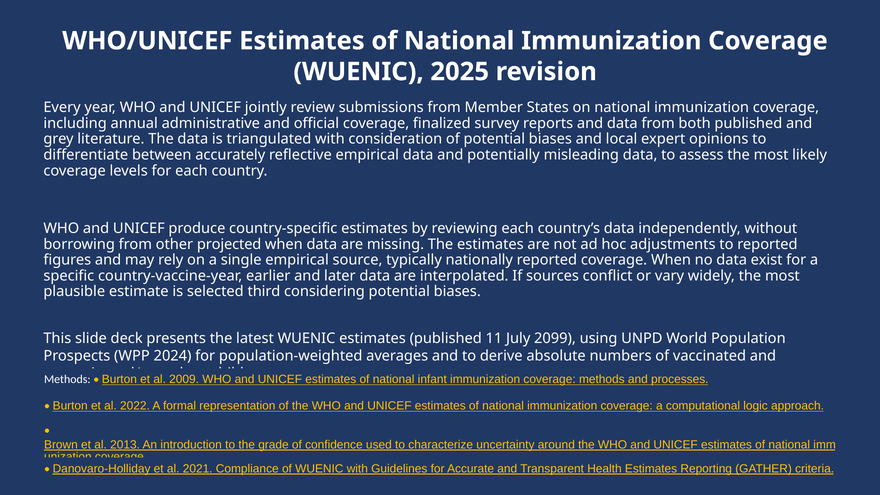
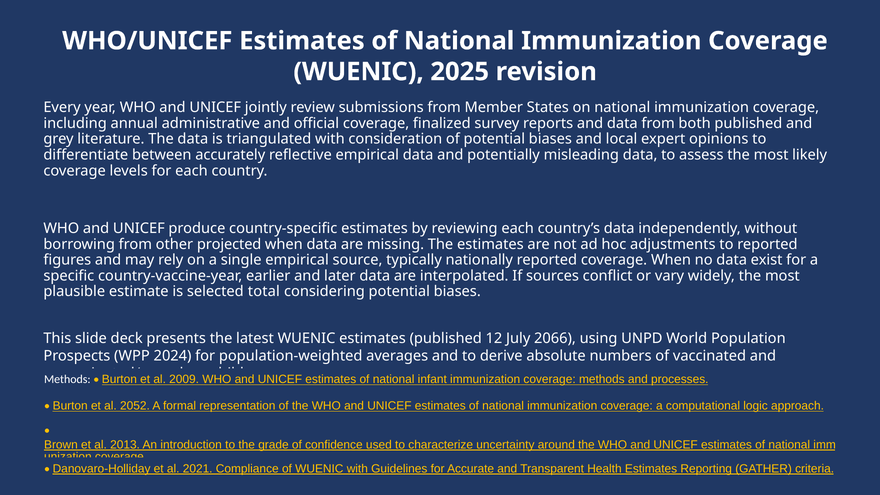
third: third -> total
11: 11 -> 12
2099: 2099 -> 2066
2022: 2022 -> 2052
